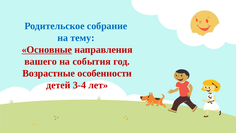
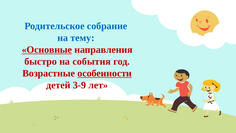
вашего: вашего -> быстро
особенности underline: none -> present
3-4: 3-4 -> 3-9
